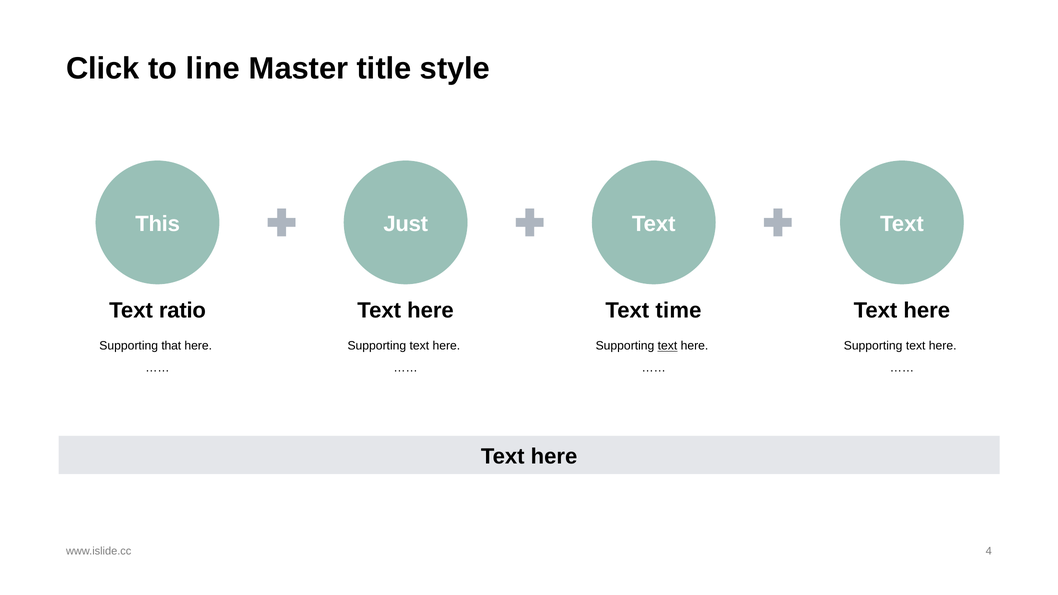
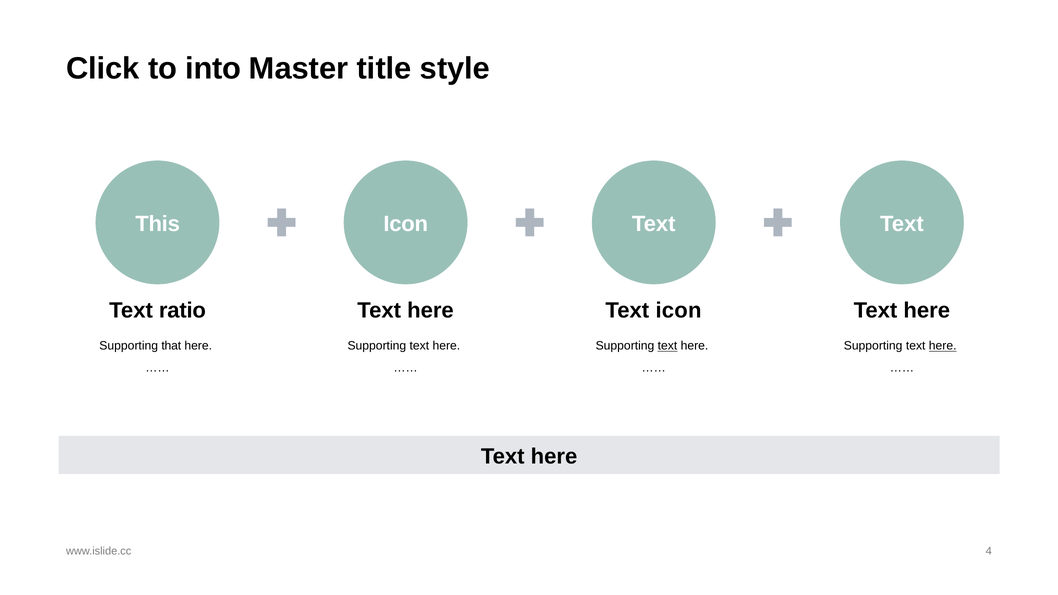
line: line -> into
Just at (406, 224): Just -> Icon
Text time: time -> icon
here at (943, 346) underline: none -> present
